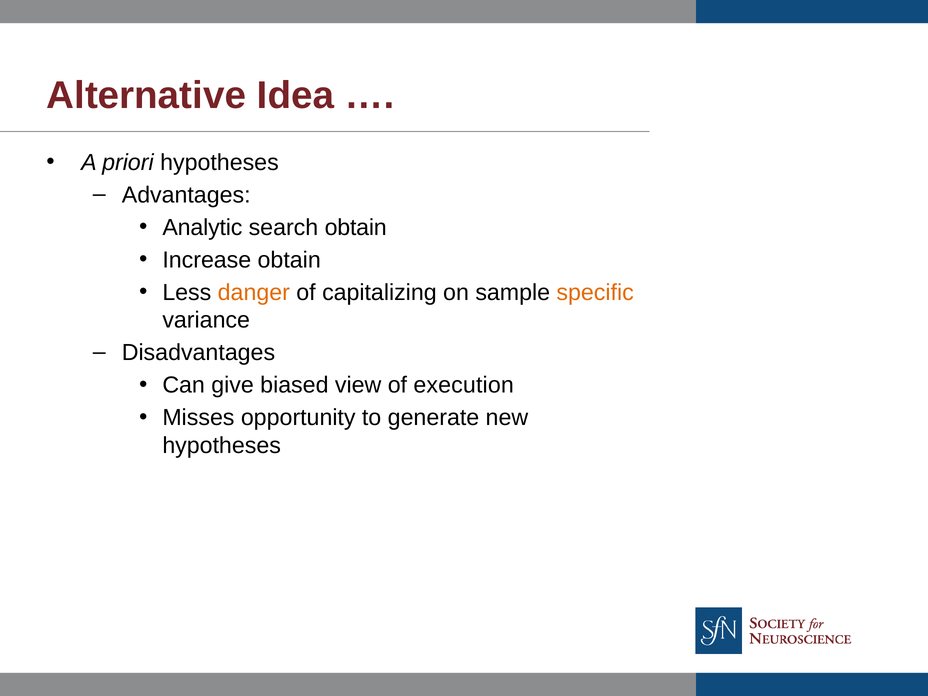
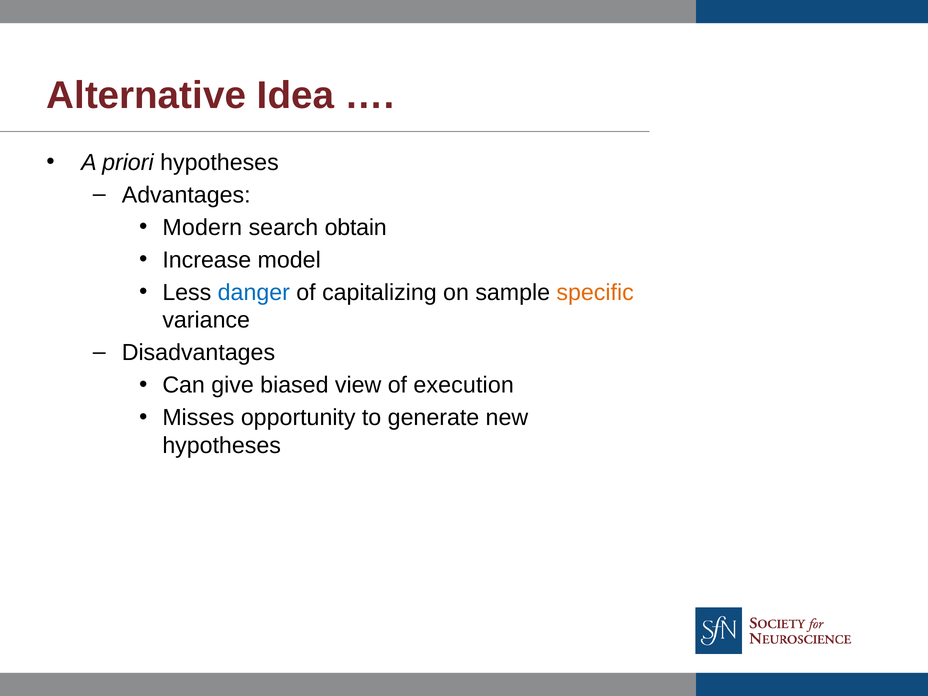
Analytic: Analytic -> Modern
Increase obtain: obtain -> model
danger colour: orange -> blue
